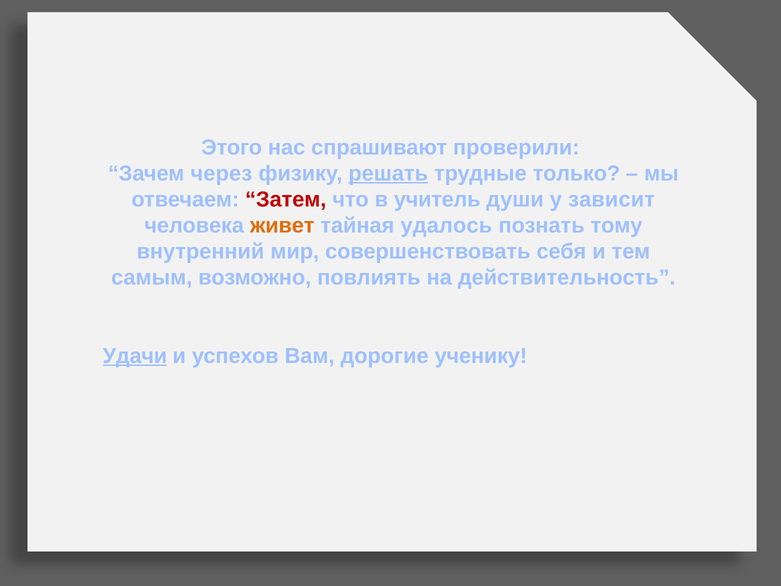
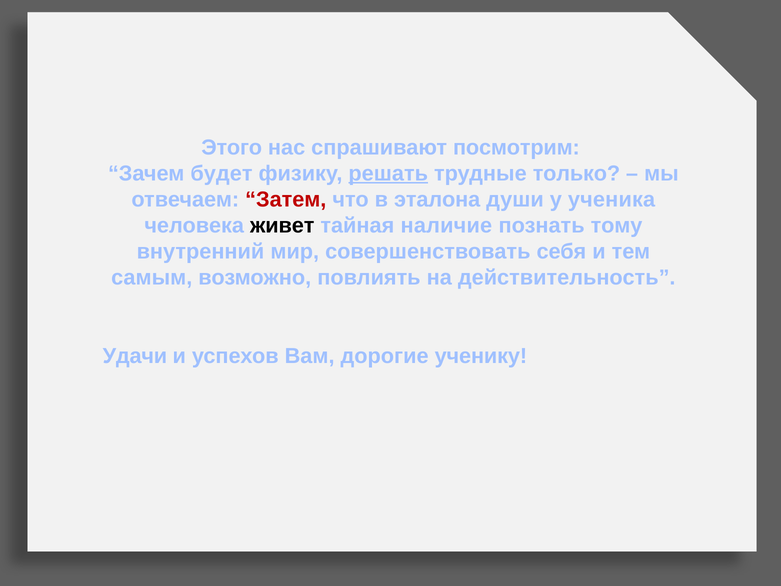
проверили: проверили -> посмотрим
через: через -> будет
учитель: учитель -> эталона
зависит: зависит -> ученика
живет colour: orange -> black
удалось: удалось -> наличие
Удачи underline: present -> none
